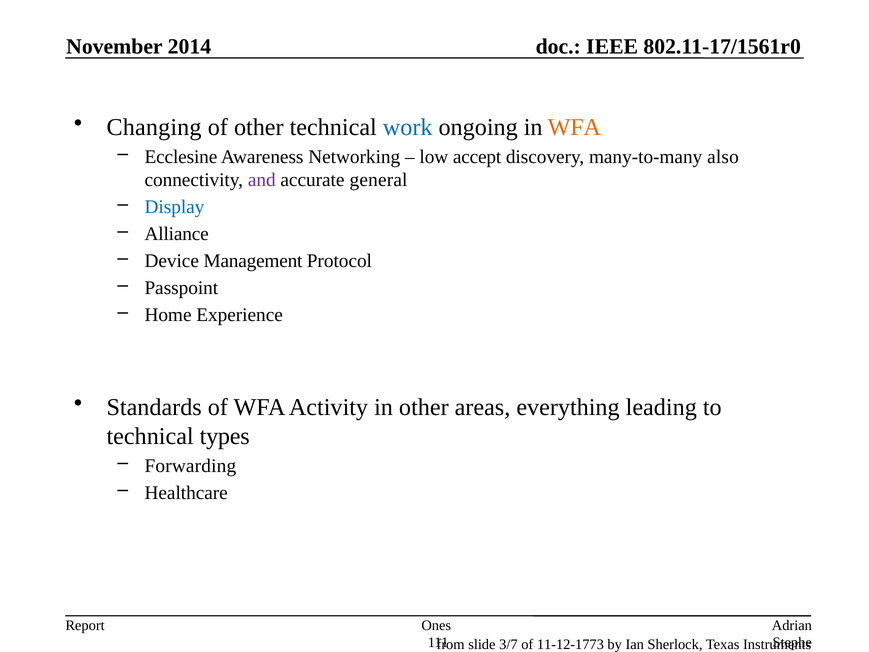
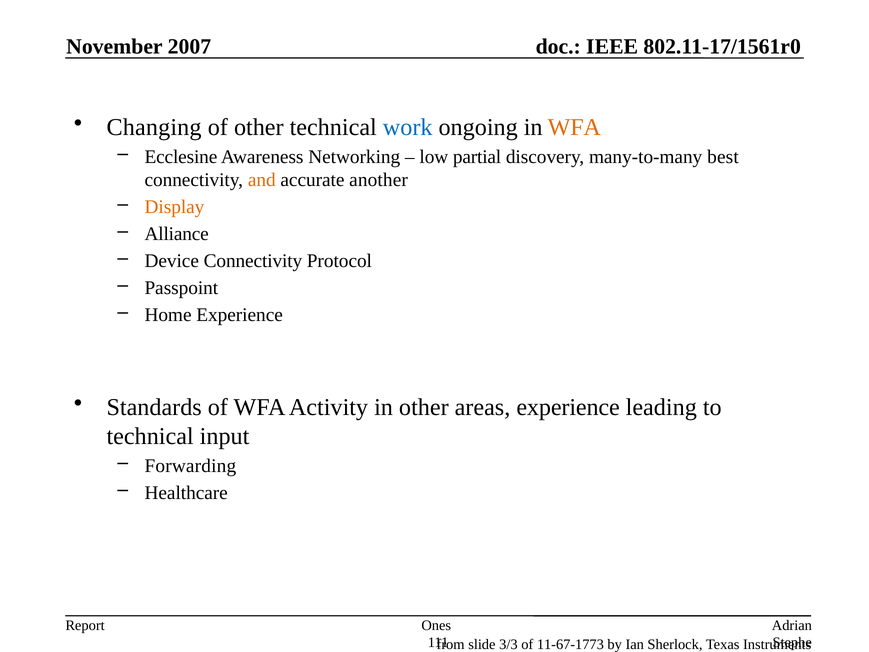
2014: 2014 -> 2007
accept: accept -> partial
also: also -> best
and colour: purple -> orange
general: general -> another
Display colour: blue -> orange
Device Management: Management -> Connectivity
areas everything: everything -> experience
types: types -> input
3/7: 3/7 -> 3/3
11-12-1773: 11-12-1773 -> 11-67-1773
